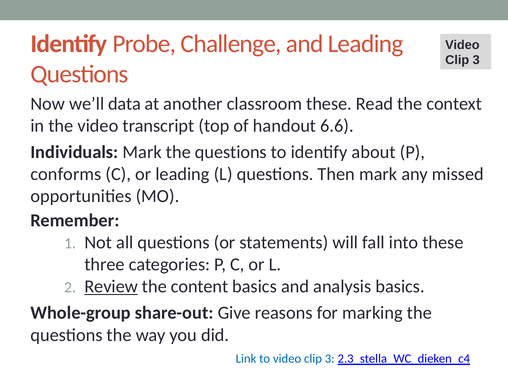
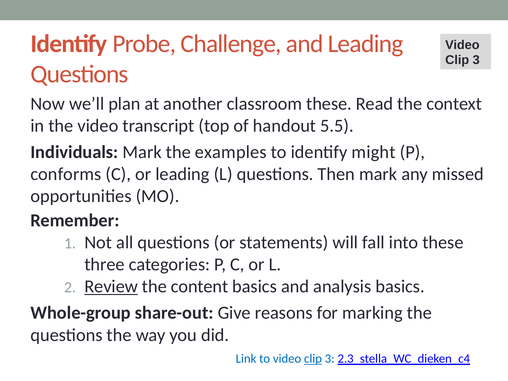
data: data -> plan
6.6: 6.6 -> 5.5
Mark the questions: questions -> examples
about: about -> might
clip at (313, 359) underline: none -> present
